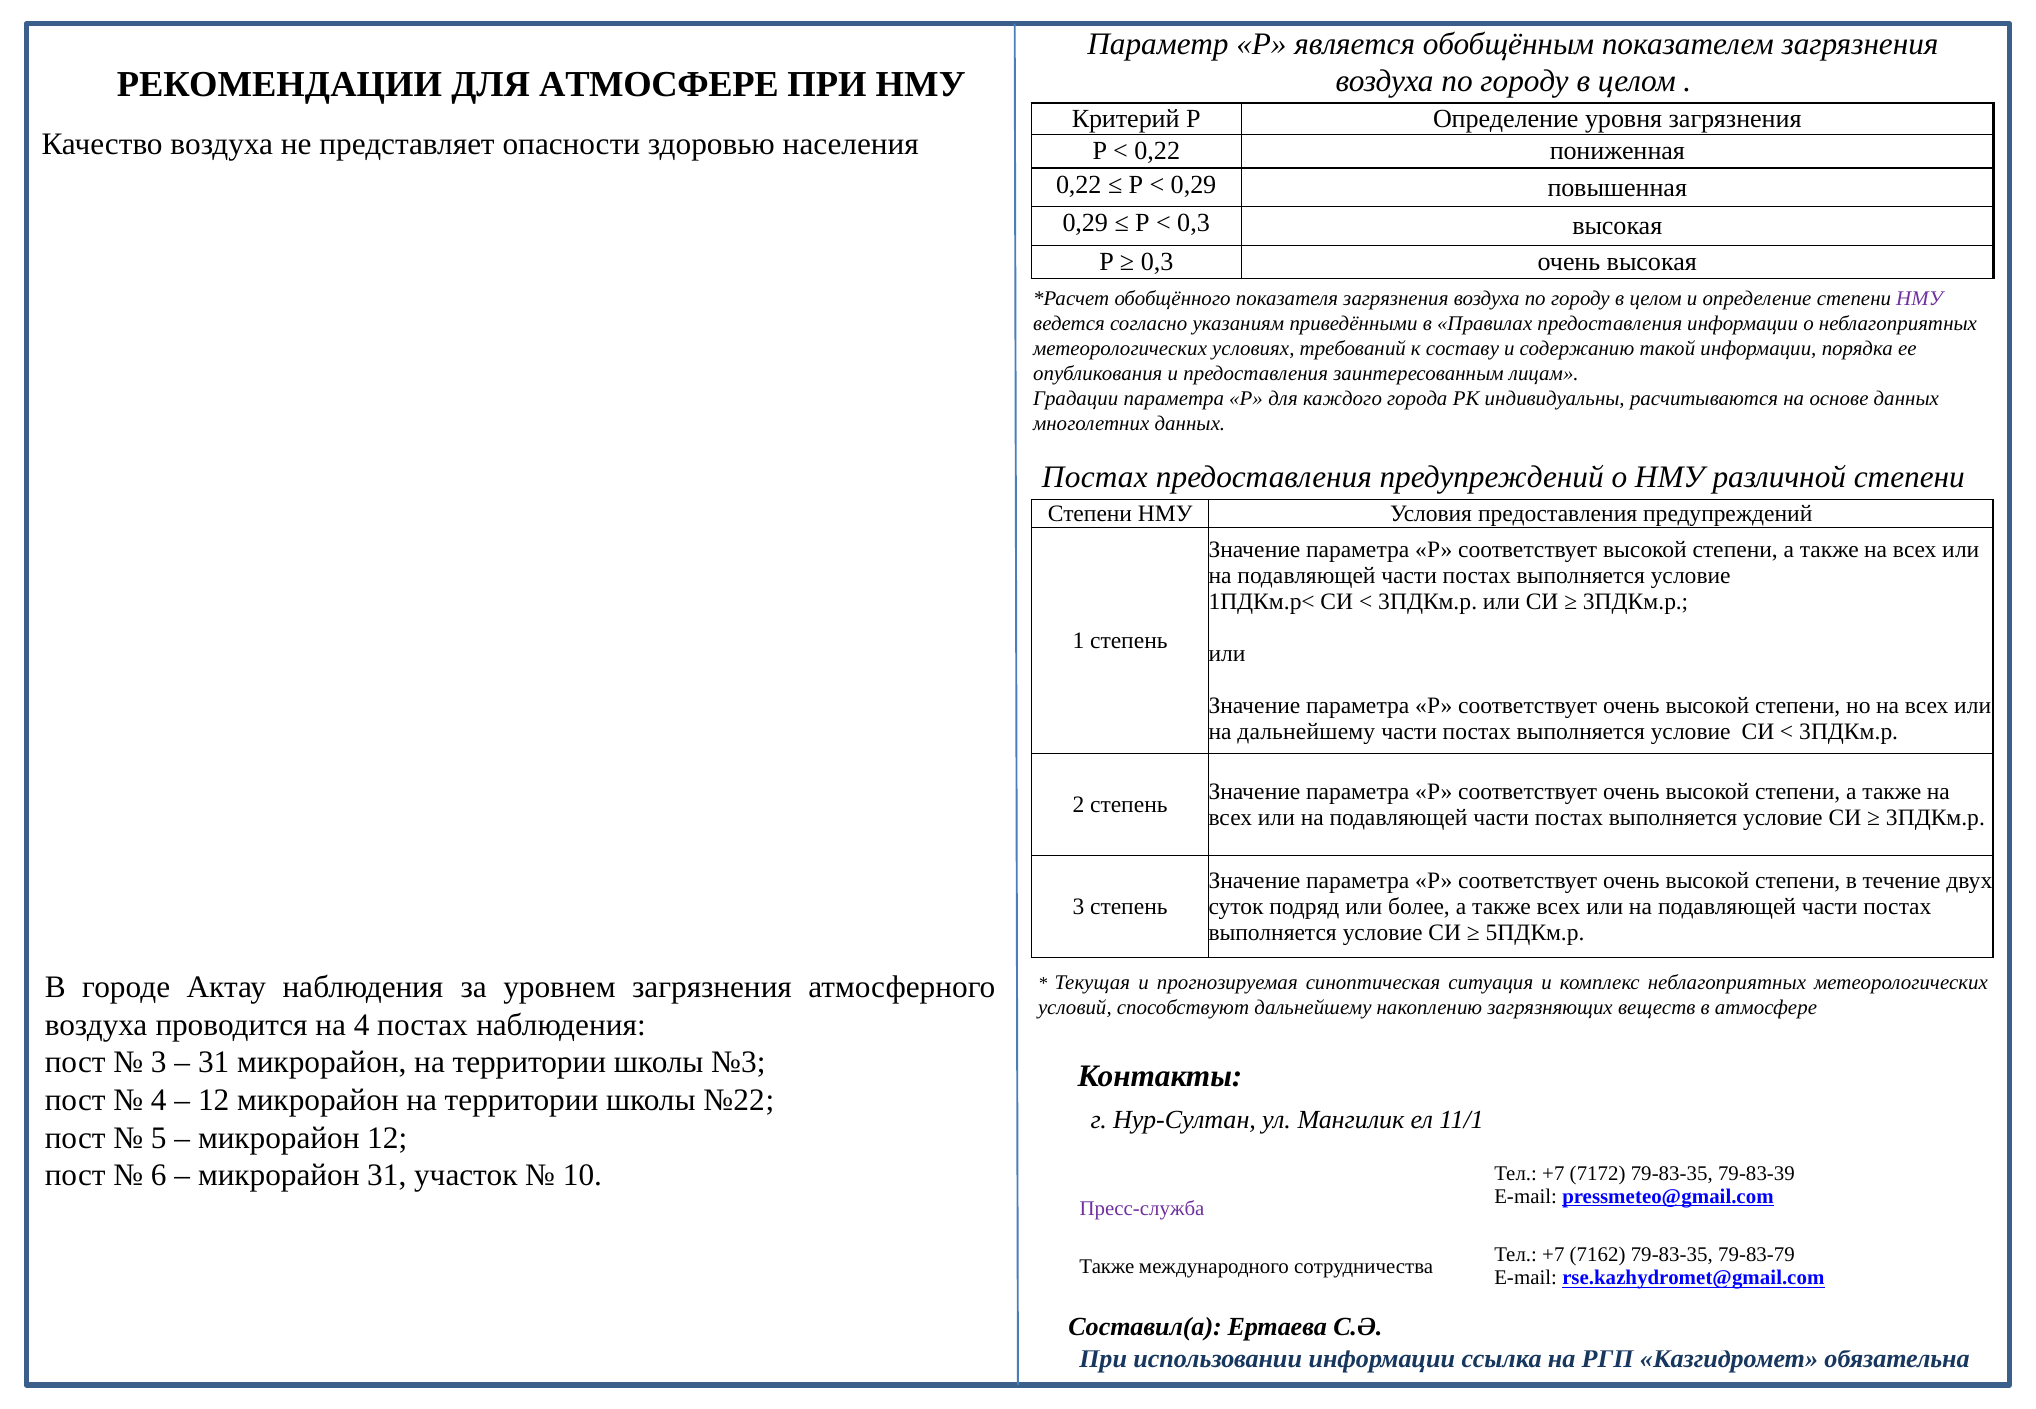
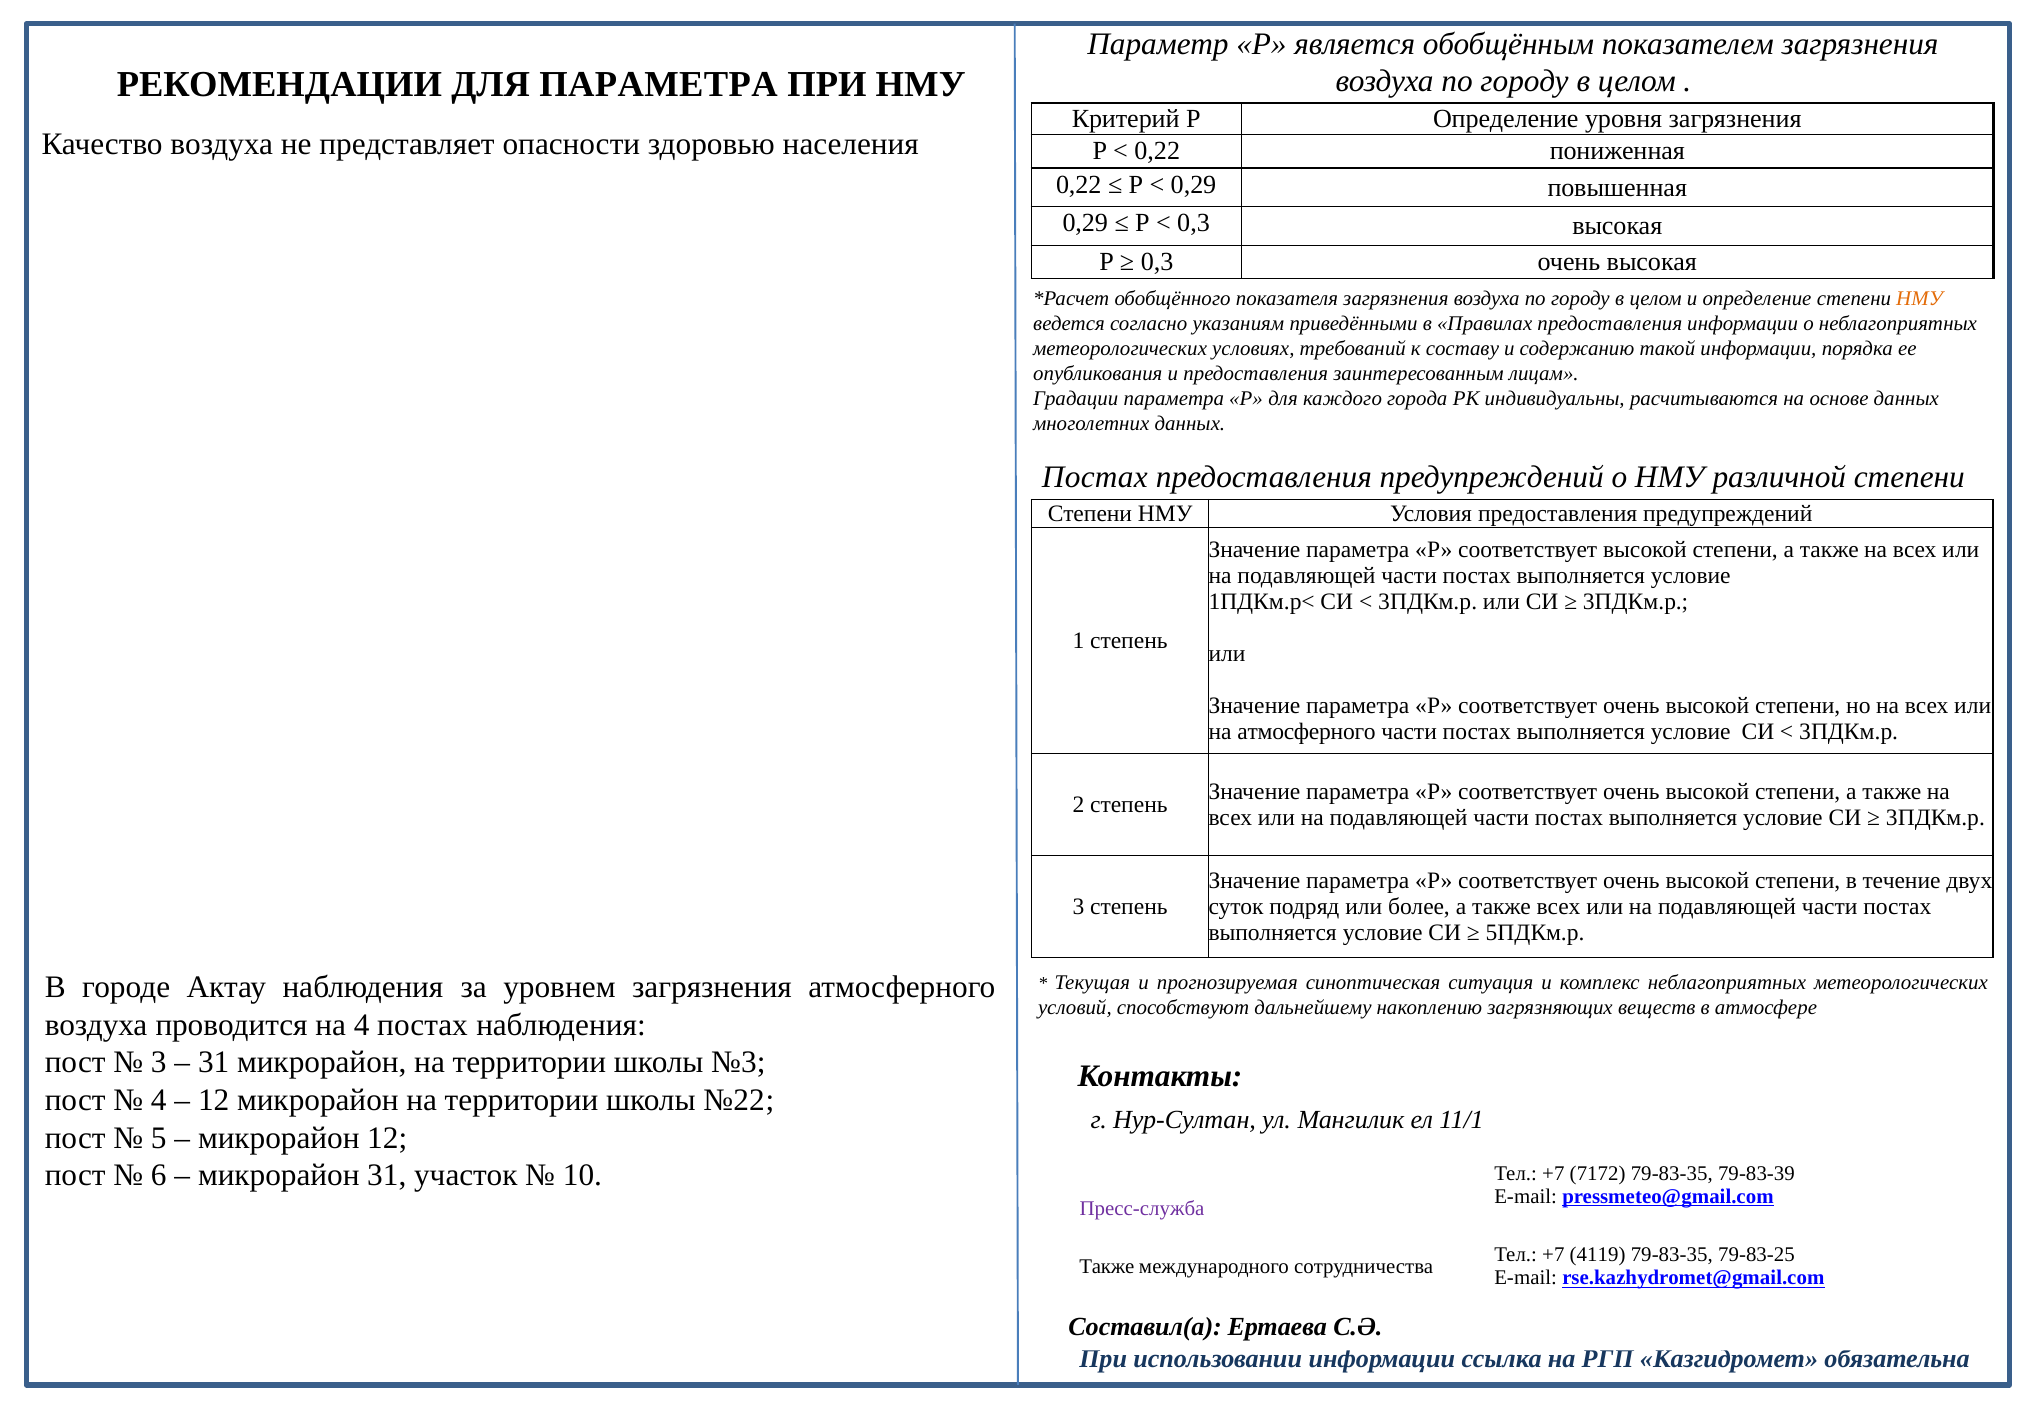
ДЛЯ АТМОСФЕРЕ: АТМОСФЕРЕ -> ПАРАМЕТРА
НМУ at (1920, 299) colour: purple -> orange
на дальнейшему: дальнейшему -> атмосферного
7162: 7162 -> 4119
79-83-79: 79-83-79 -> 79-83-25
